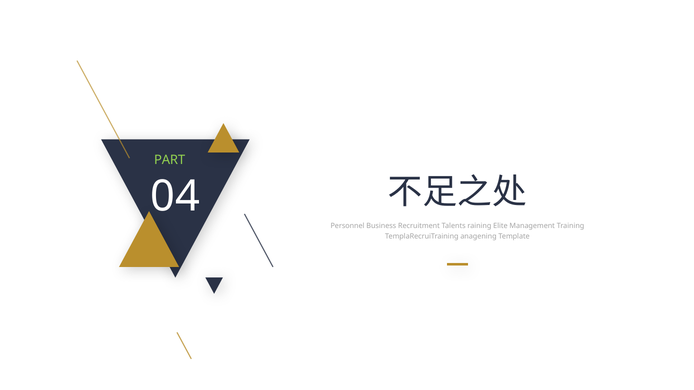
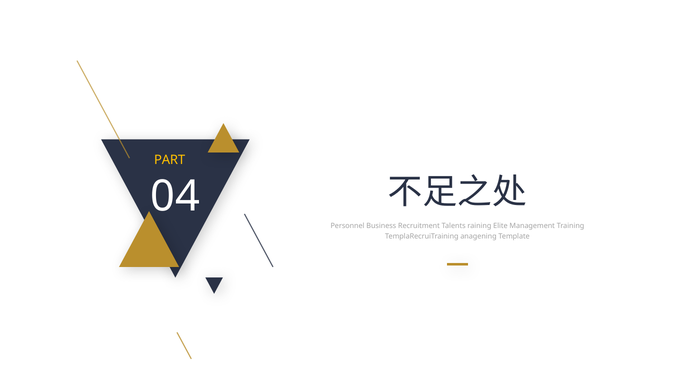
PART colour: light green -> yellow
